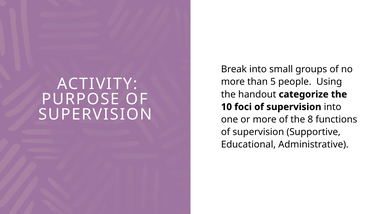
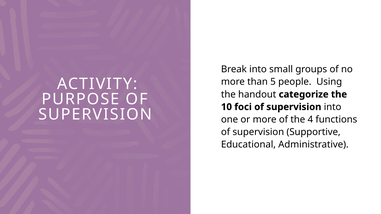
8: 8 -> 4
